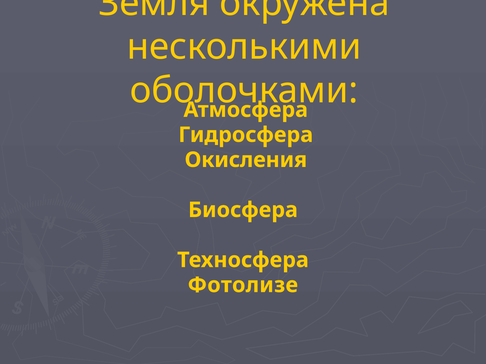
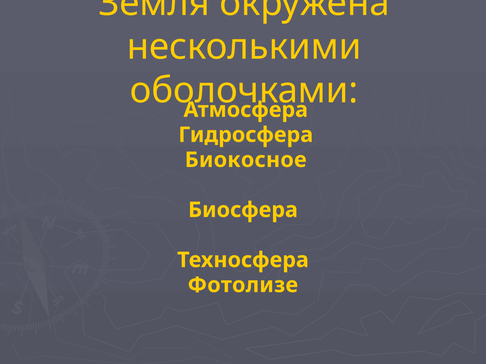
Окисления: Окисления -> Биокосное
